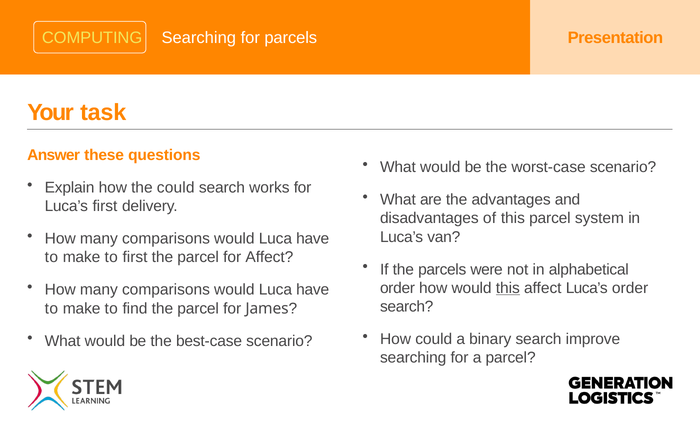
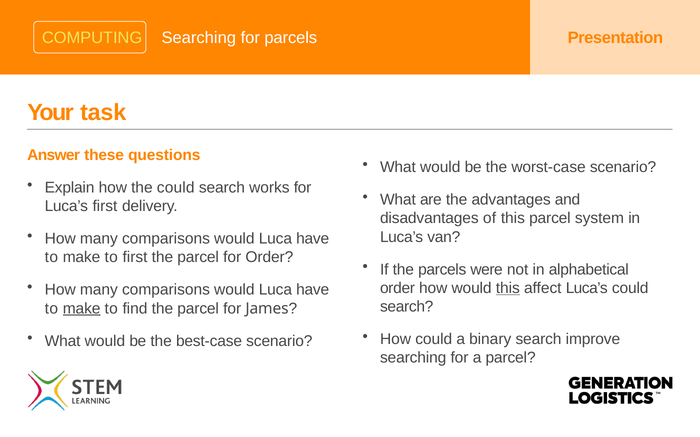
for Affect: Affect -> Order
Luca’s order: order -> could
make at (82, 308) underline: none -> present
